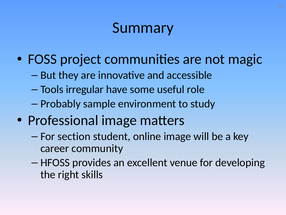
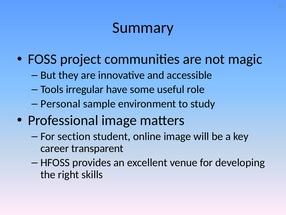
Probably: Probably -> Personal
community: community -> transparent
